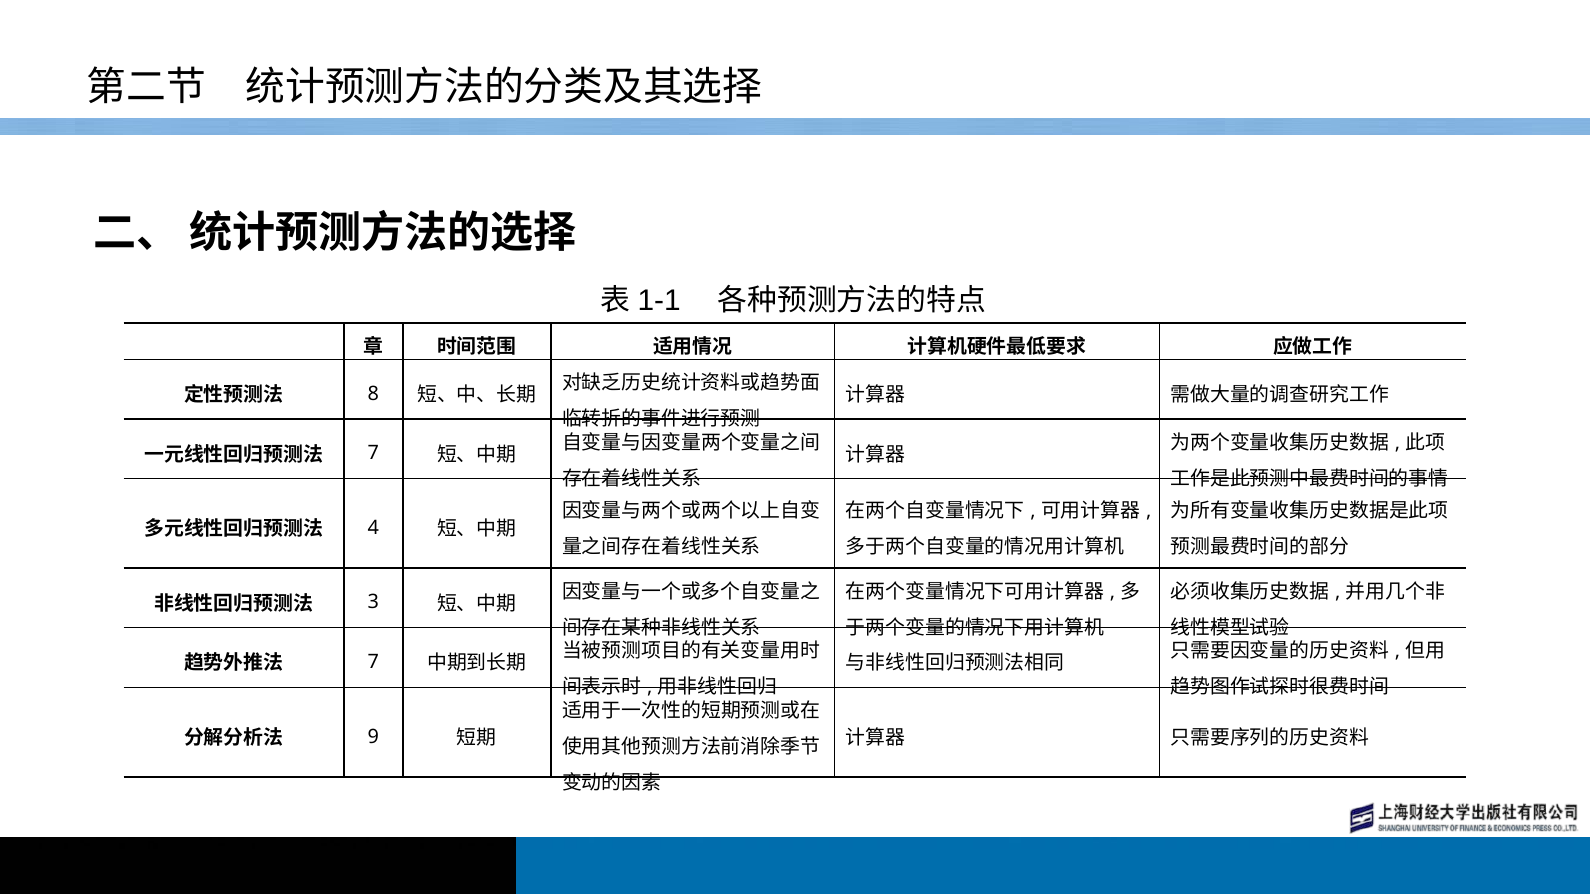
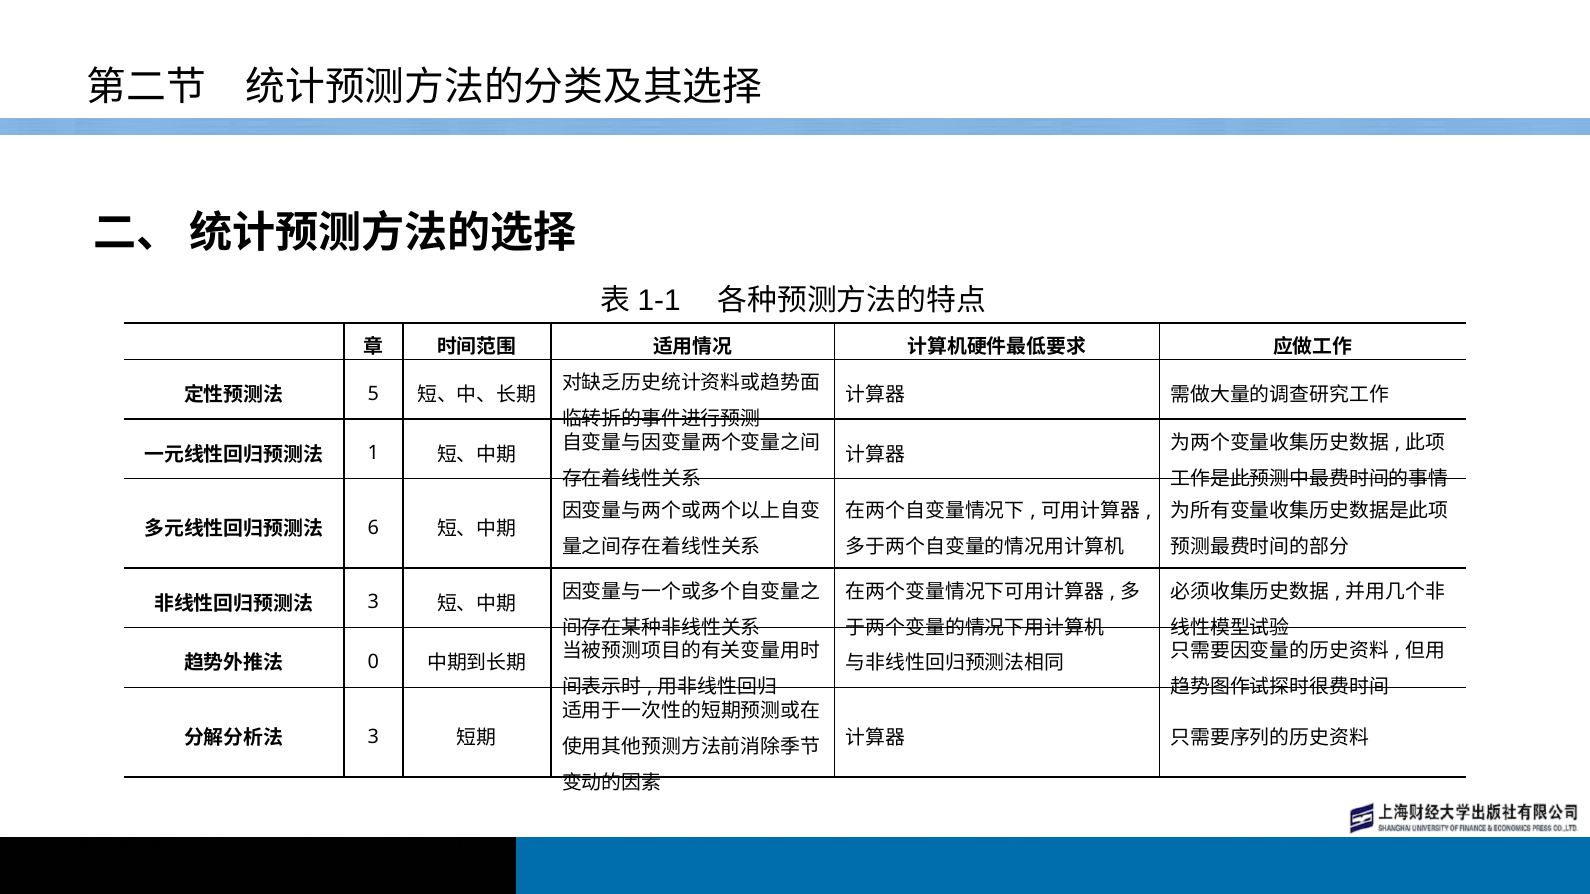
8: 8 -> 5
7 at (373, 454): 7 -> 1
4: 4 -> 6
7 at (373, 662): 7 -> 0
9 at (373, 737): 9 -> 3
